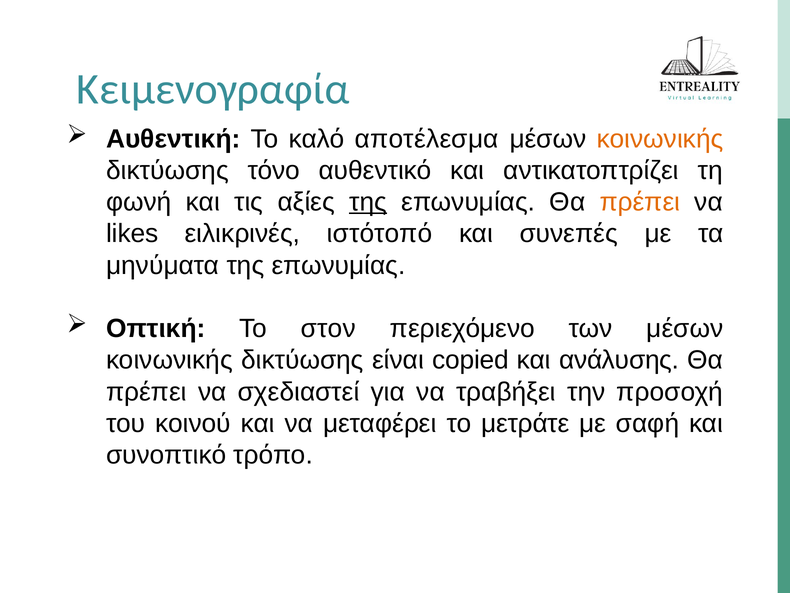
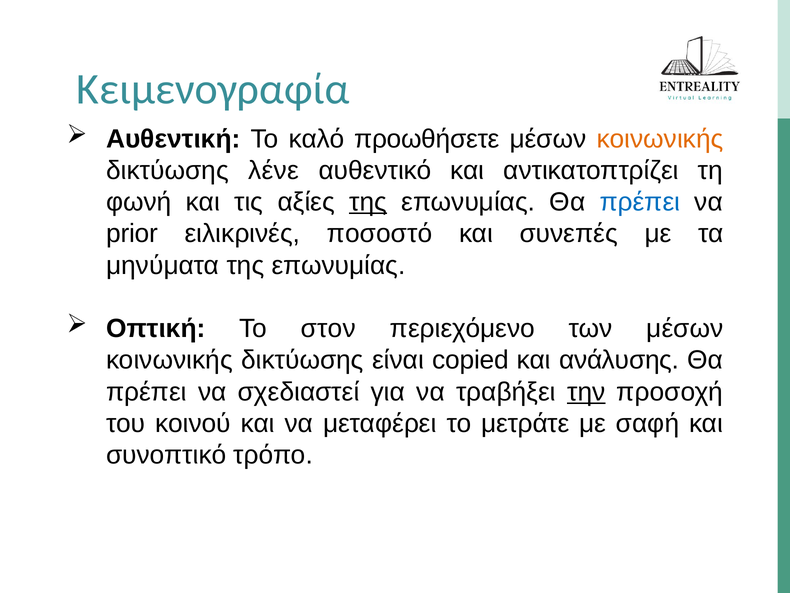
αποτέλεσμα: αποτέλεσμα -> προωθήσετε
τόνο: τόνο -> λένε
πρέπει at (640, 202) colour: orange -> blue
likes: likes -> prior
ιστότοπό: ιστότοπό -> ποσοστό
την underline: none -> present
